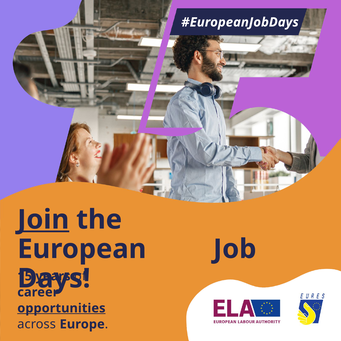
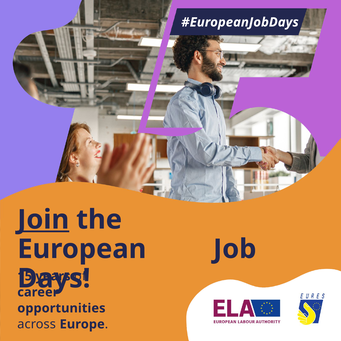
opportunities underline: present -> none
